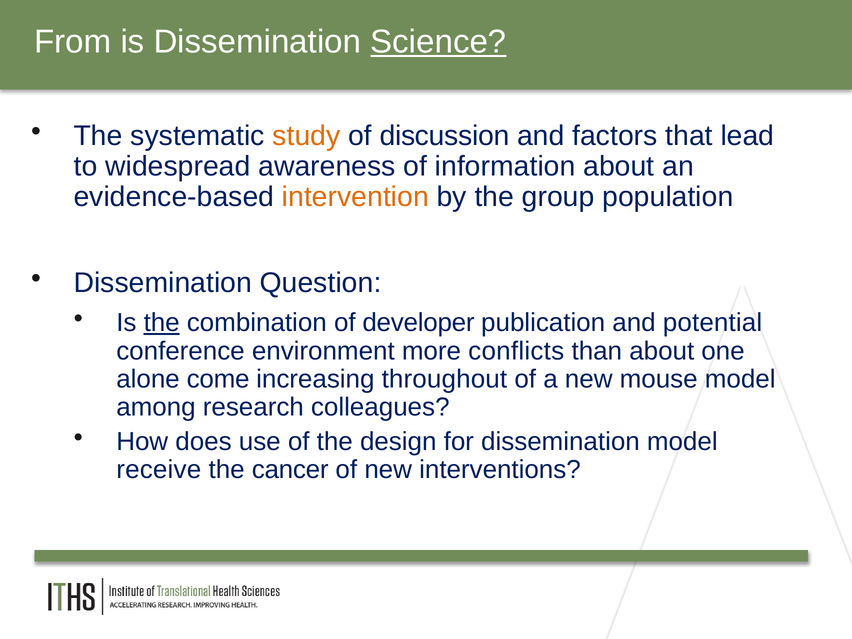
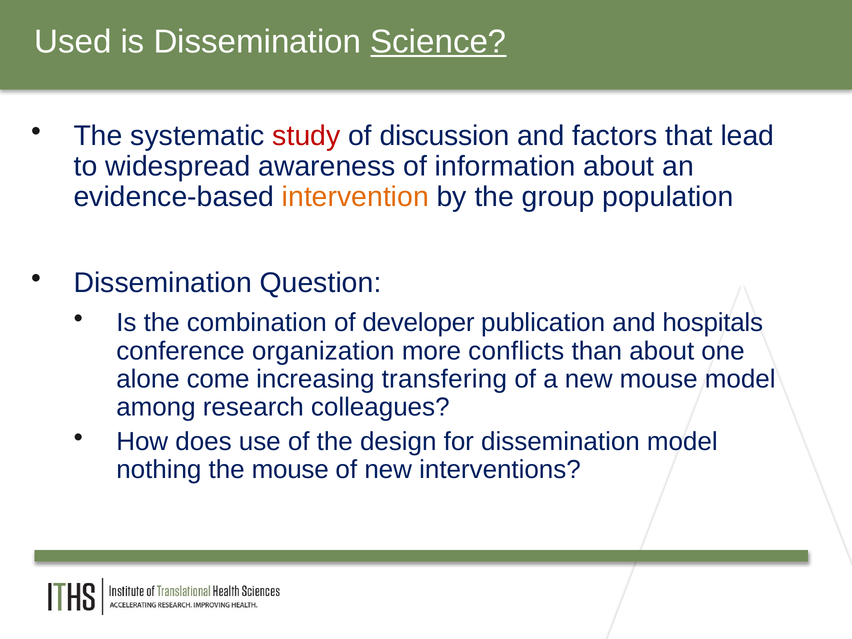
From: From -> Used
study colour: orange -> red
the at (162, 323) underline: present -> none
potential: potential -> hospitals
environment: environment -> organization
throughout: throughout -> transfering
receive: receive -> nothing
the cancer: cancer -> mouse
